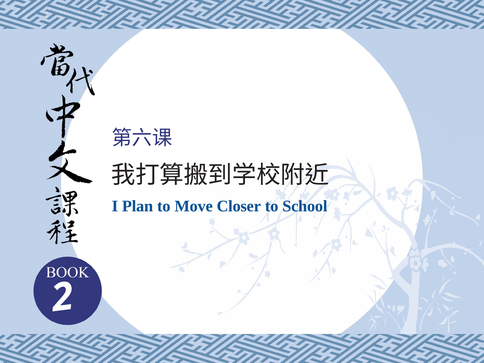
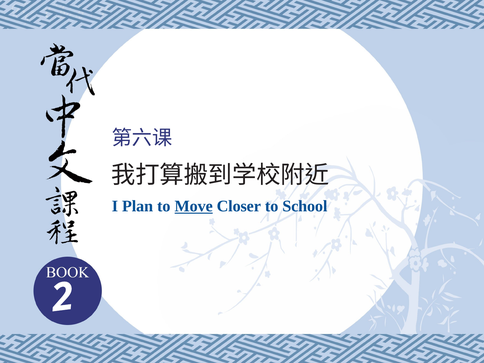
Move underline: none -> present
